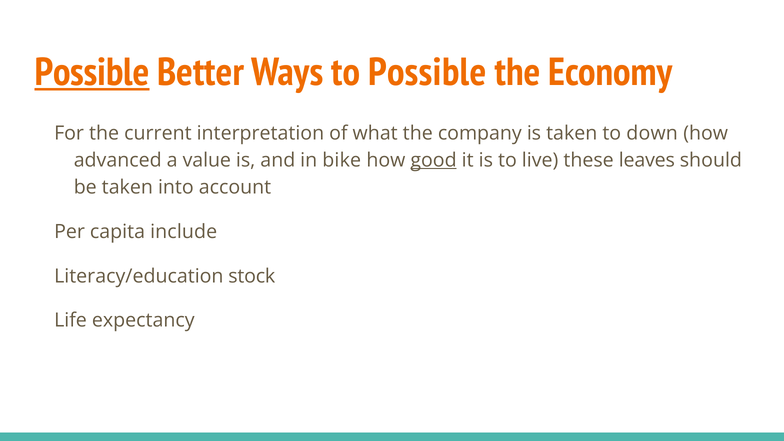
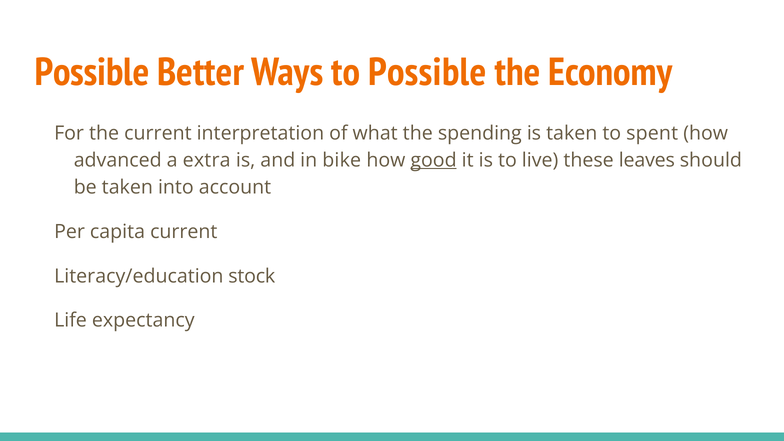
Possible at (92, 72) underline: present -> none
company: company -> spending
down: down -> spent
value: value -> extra
capita include: include -> current
